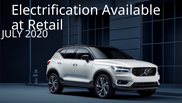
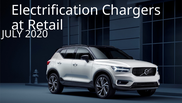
Available: Available -> Chargers
